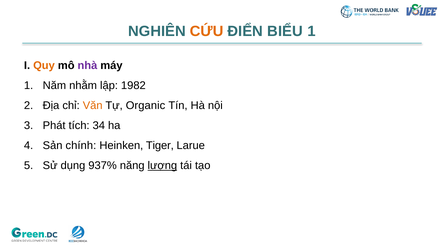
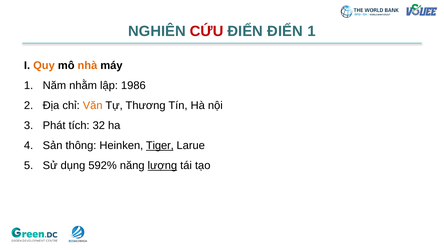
CỨU colour: orange -> red
ĐIỂN BIỂU: BIỂU -> ĐIỂN
nhà colour: purple -> orange
1982: 1982 -> 1986
Organic: Organic -> Thương
34: 34 -> 32
chính: chính -> thông
Tiger underline: none -> present
937%: 937% -> 592%
